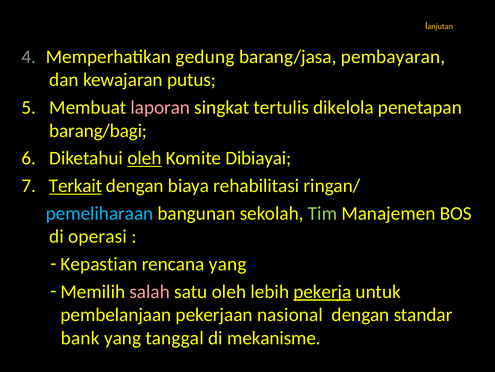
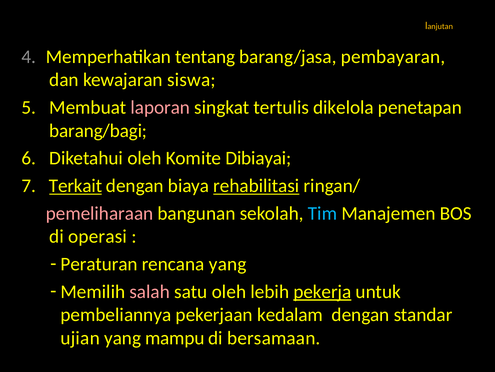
gedung: gedung -> tentang
putus: putus -> siswa
oleh at (144, 158) underline: present -> none
rehabilitasi underline: none -> present
pemeliharaan colour: light blue -> pink
Tim colour: light green -> light blue
Kepastian: Kepastian -> Peraturan
pembelanjaan: pembelanjaan -> pembeliannya
nasional: nasional -> kedalam
bank: bank -> ujian
tanggal: tanggal -> mampu
mekanisme: mekanisme -> bersamaan
